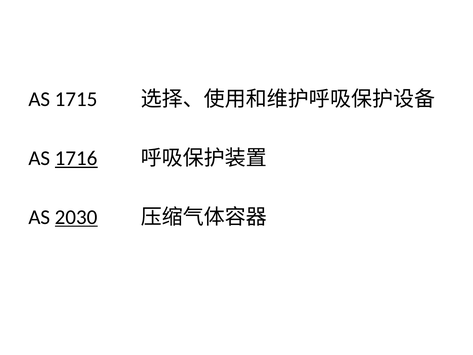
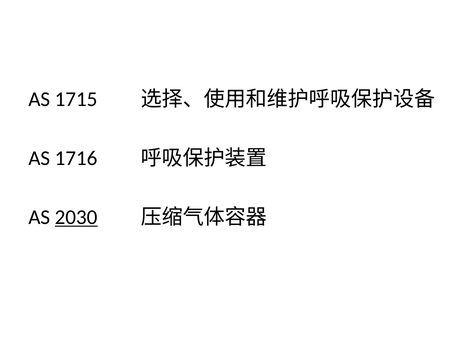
1716 underline: present -> none
